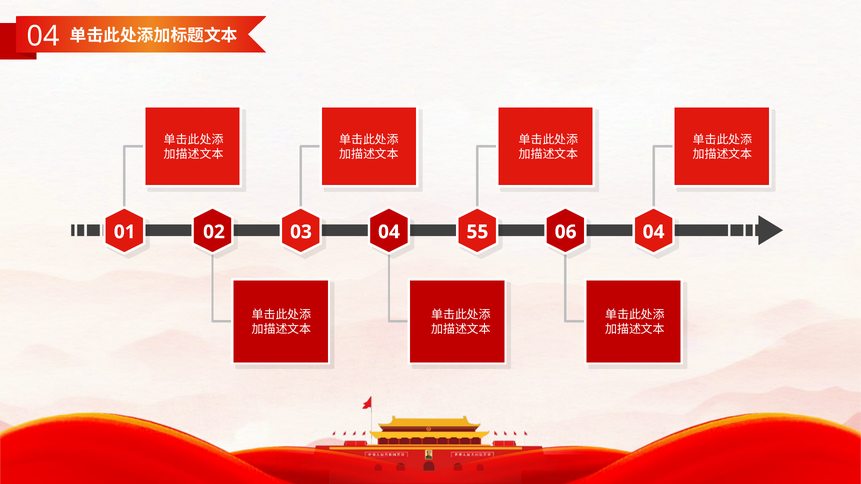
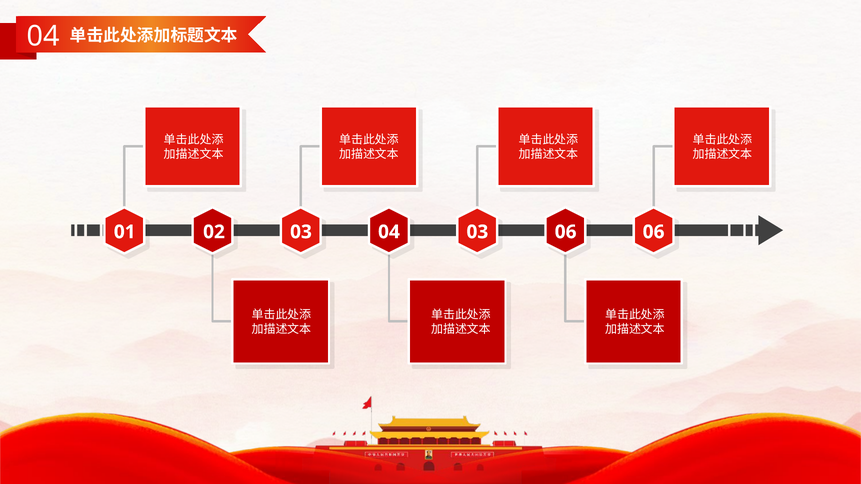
04 55: 55 -> 03
06 04: 04 -> 06
